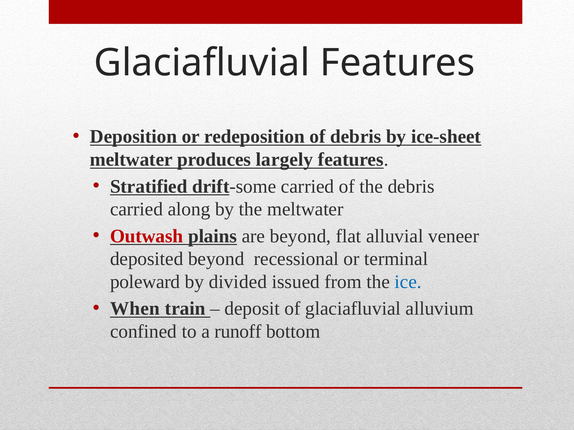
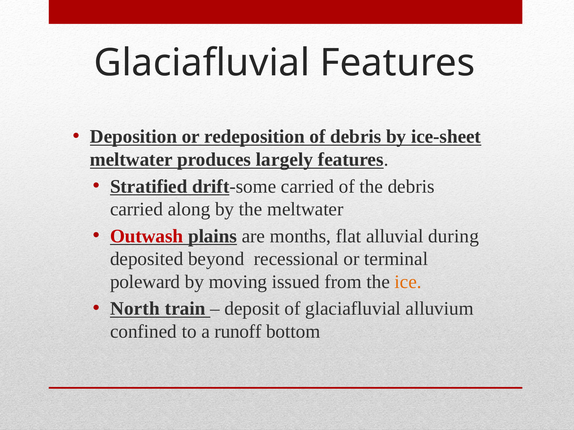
are beyond: beyond -> months
veneer: veneer -> during
divided: divided -> moving
ice colour: blue -> orange
When: When -> North
